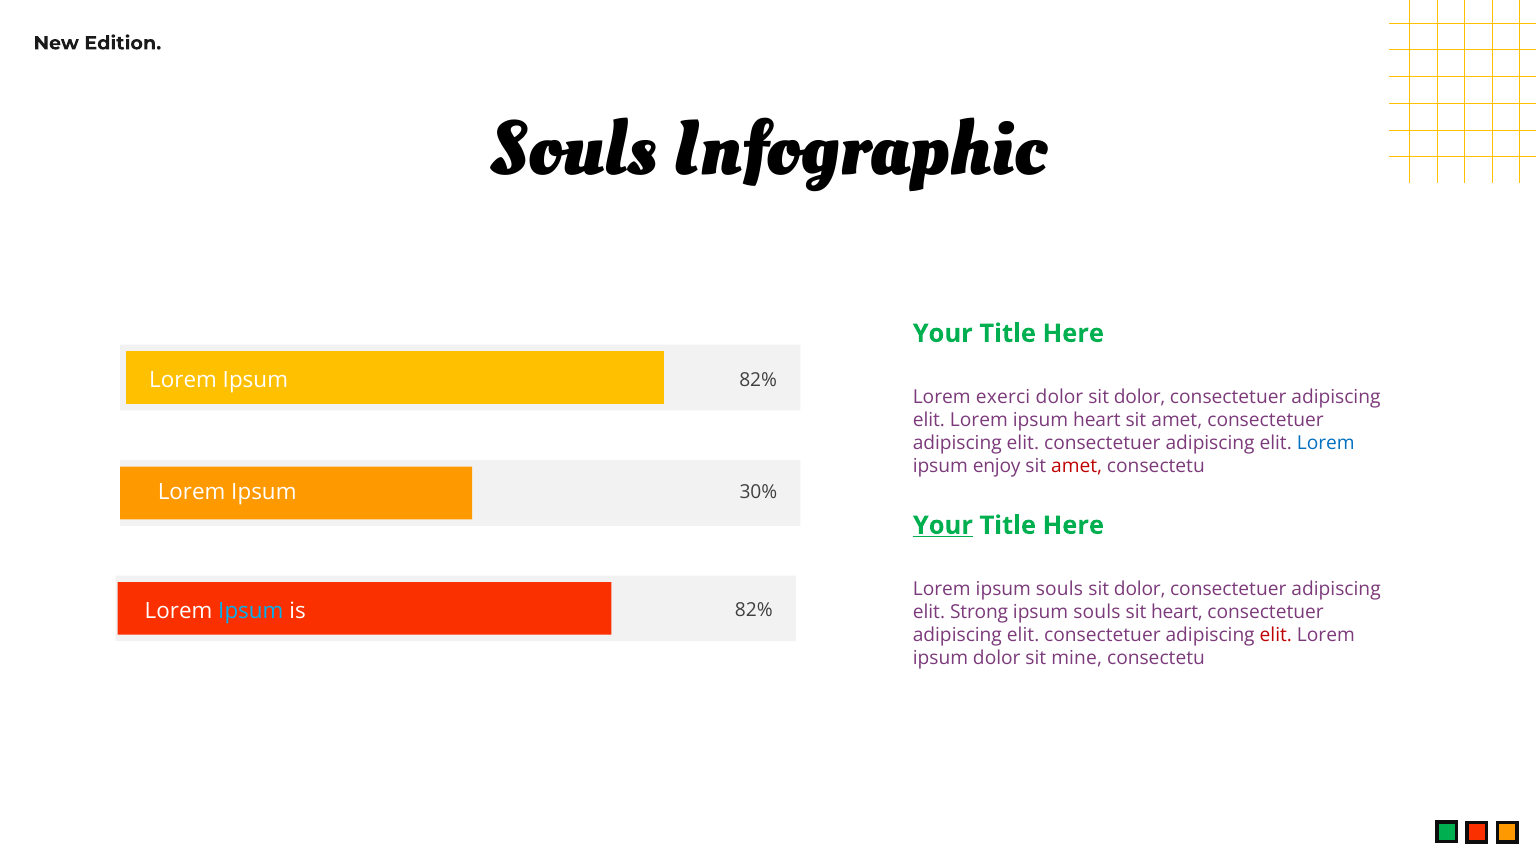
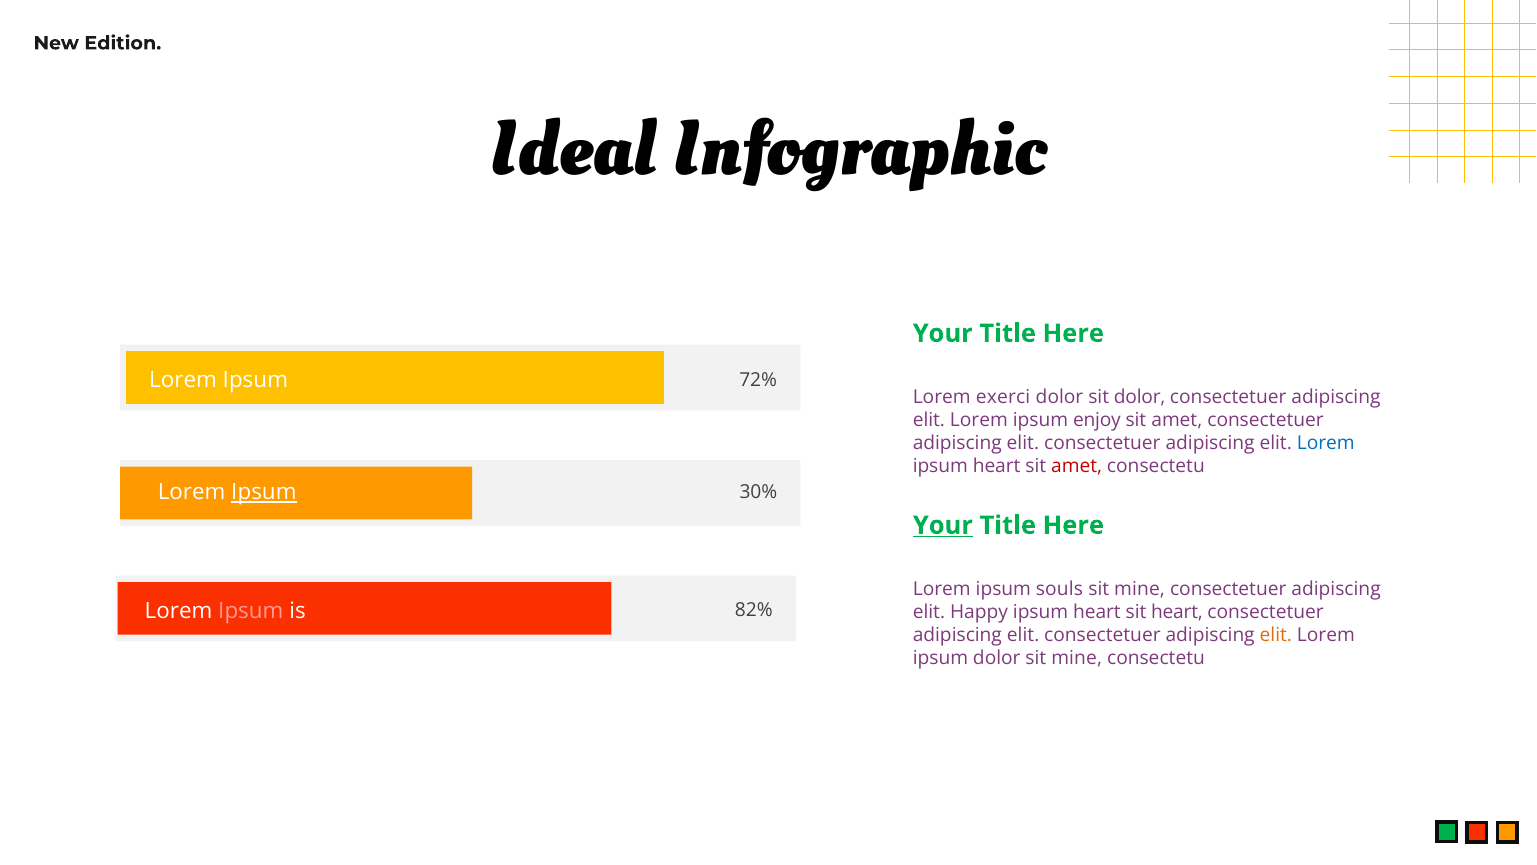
Souls at (573, 149): Souls -> Ideal
Ipsum 82%: 82% -> 72%
ipsum heart: heart -> enjoy
enjoy at (997, 466): enjoy -> heart
Ipsum at (264, 492) underline: none -> present
dolor at (1140, 589): dolor -> mine
Ipsum at (251, 611) colour: light blue -> pink
Strong: Strong -> Happy
souls at (1097, 612): souls -> heart
elit at (1276, 635) colour: red -> orange
